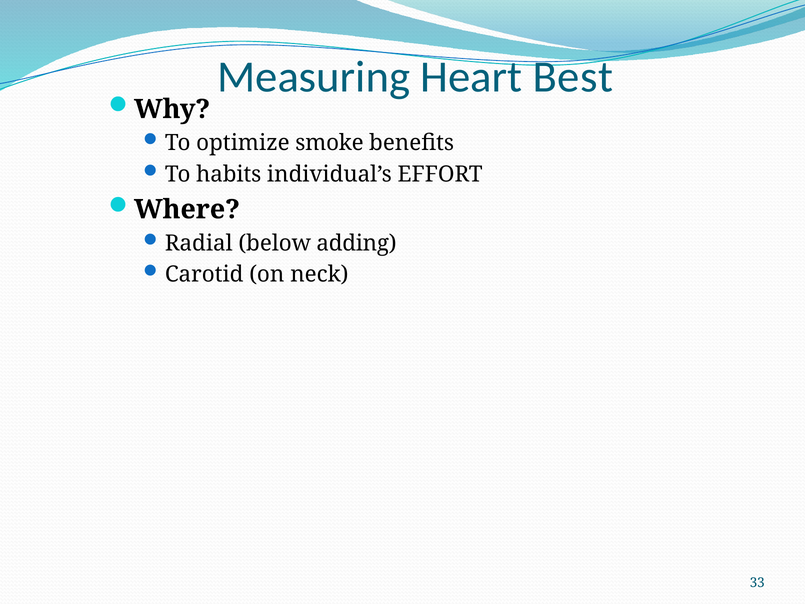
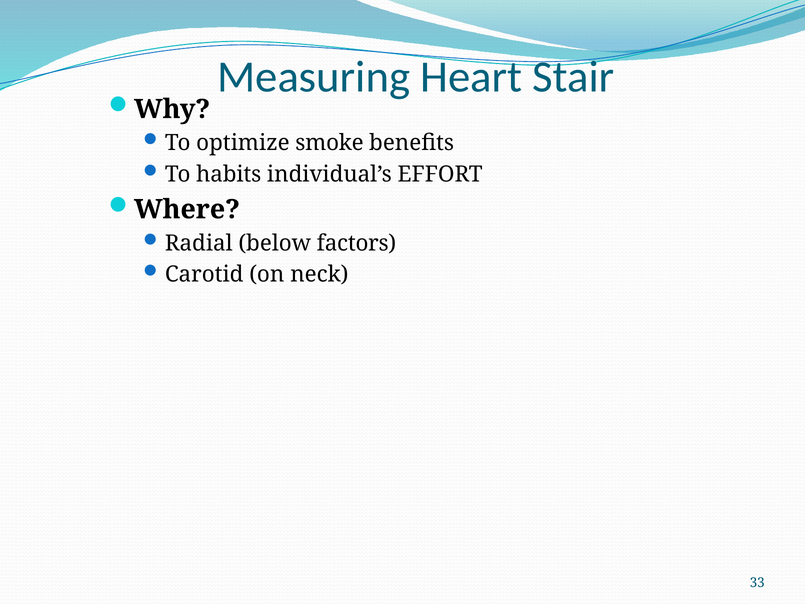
Best: Best -> Stair
adding: adding -> factors
